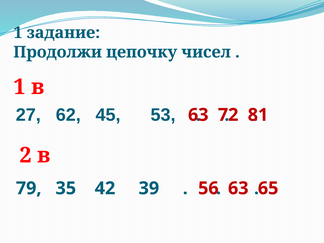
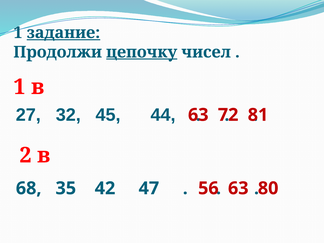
задание underline: none -> present
цепочку underline: none -> present
62: 62 -> 32
53: 53 -> 44
79: 79 -> 68
39: 39 -> 47
65: 65 -> 80
